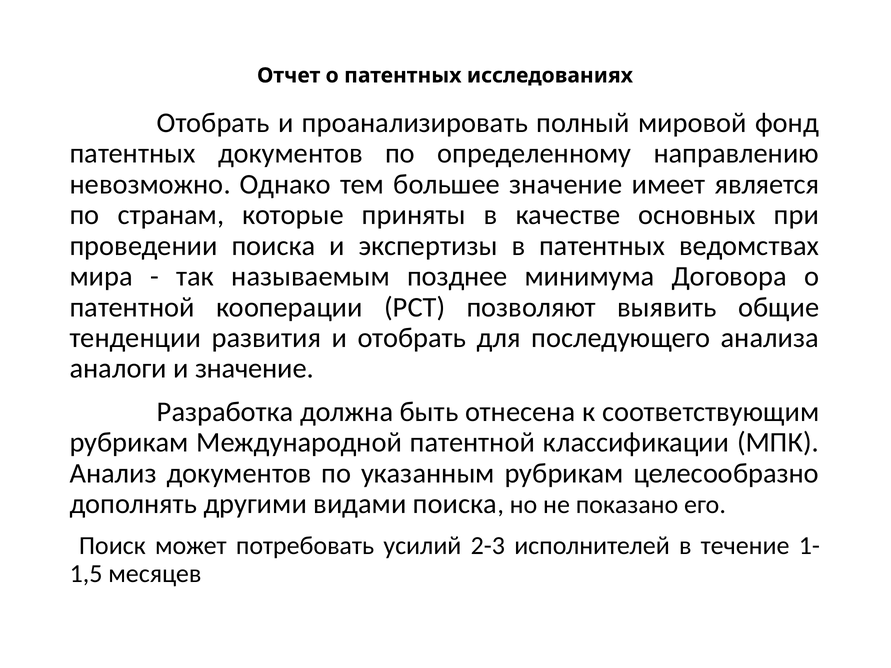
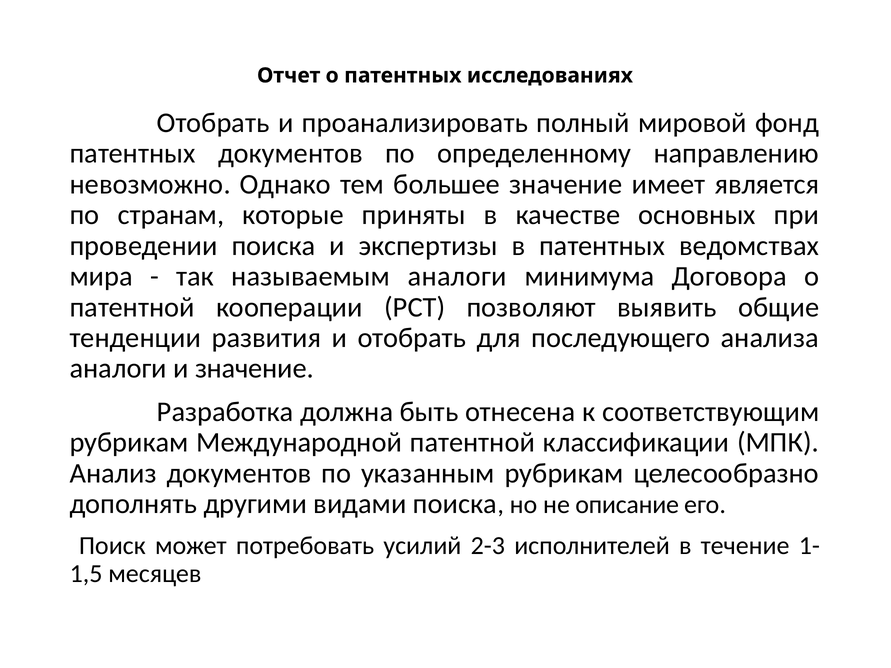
называемым позднее: позднее -> аналоги
показано: показано -> описание
